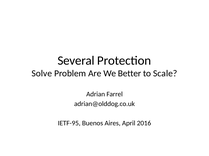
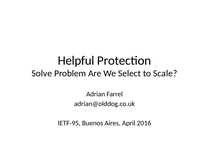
Several: Several -> Helpful
Better: Better -> Select
